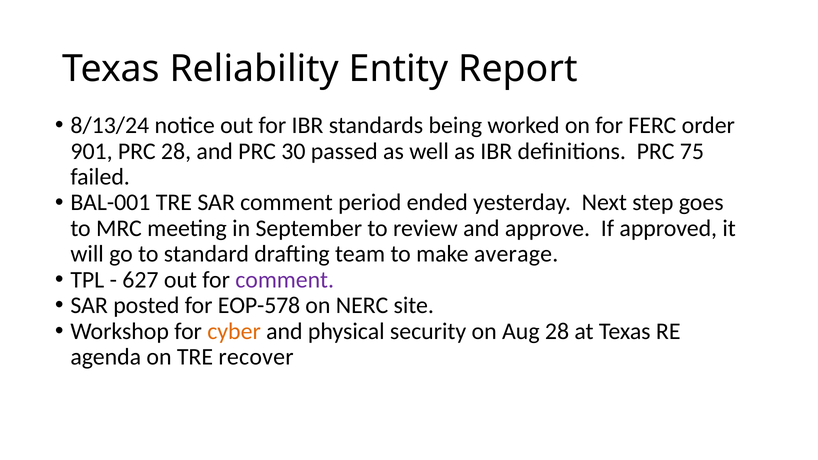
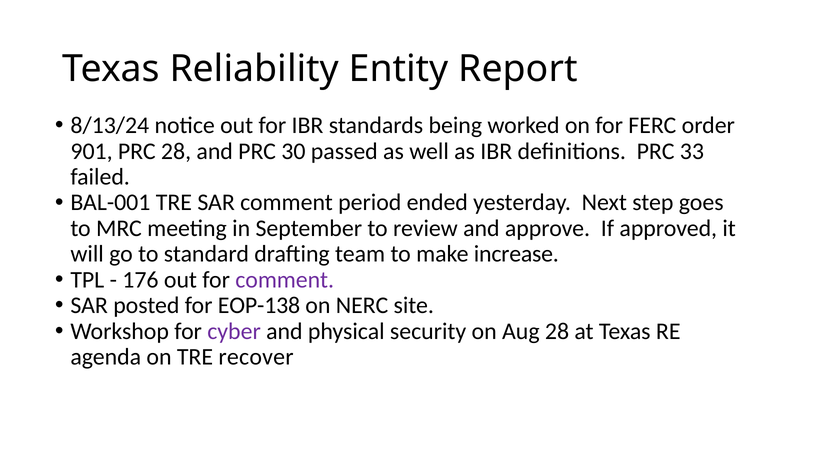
75: 75 -> 33
average: average -> increase
627: 627 -> 176
EOP-578: EOP-578 -> EOP-138
cyber colour: orange -> purple
